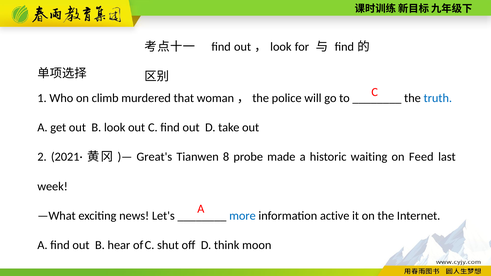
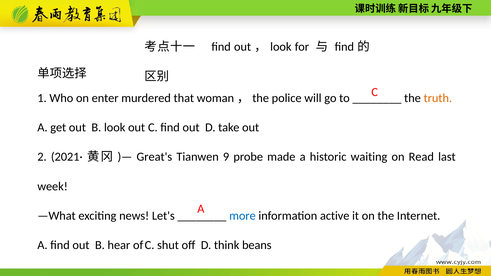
climb: climb -> enter
truth colour: blue -> orange
8: 8 -> 9
Feed: Feed -> Read
moon: moon -> beans
